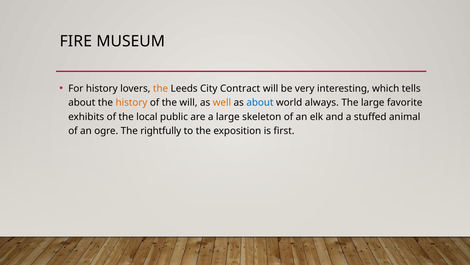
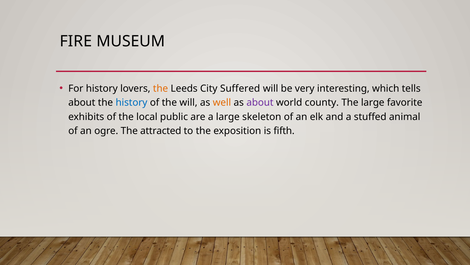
Contract: Contract -> Suffered
history at (131, 102) colour: orange -> blue
about at (260, 102) colour: blue -> purple
always: always -> county
rightfully: rightfully -> attracted
first: first -> fifth
